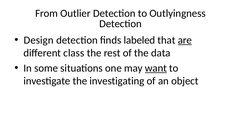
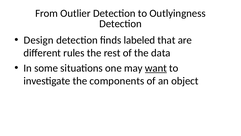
are underline: present -> none
class: class -> rules
investigating: investigating -> components
